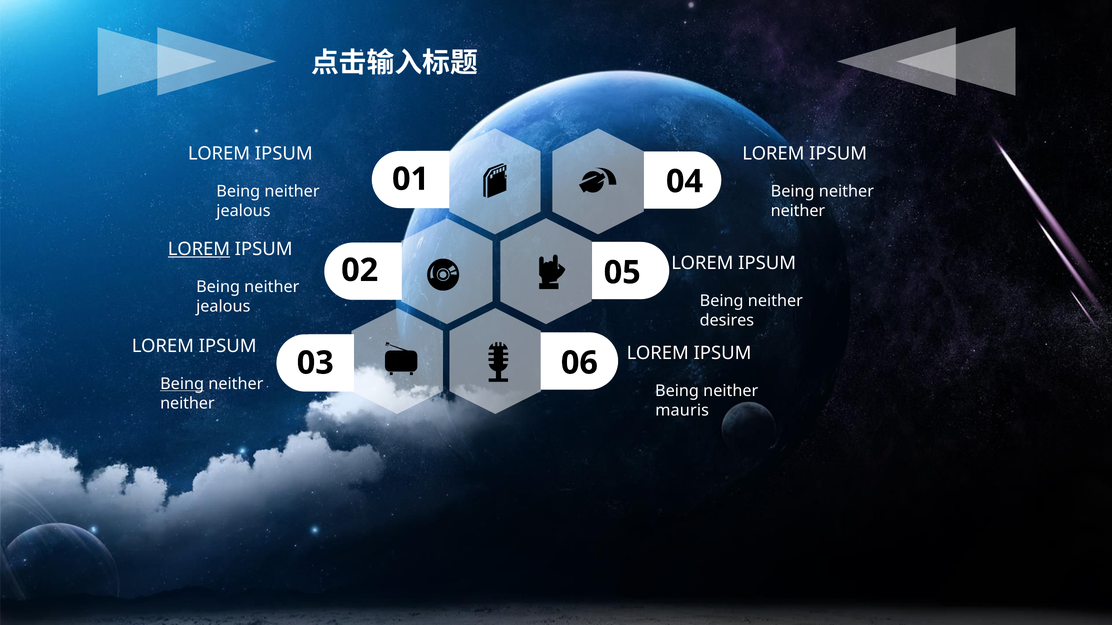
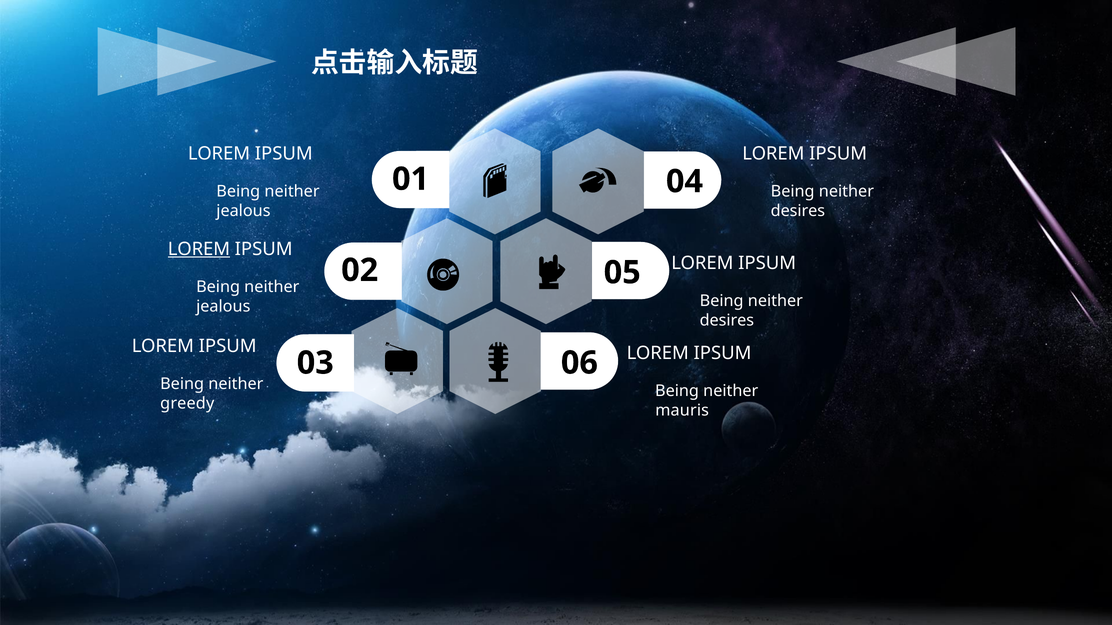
neither at (798, 211): neither -> desires
Being at (182, 384) underline: present -> none
neither at (187, 404): neither -> greedy
